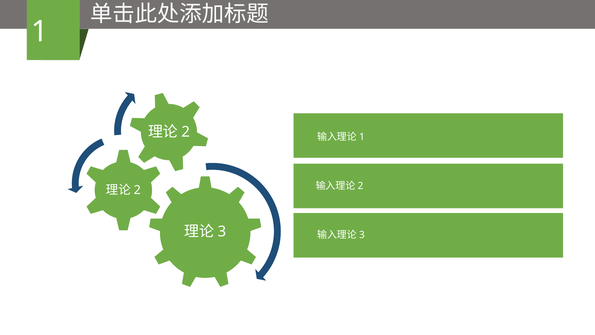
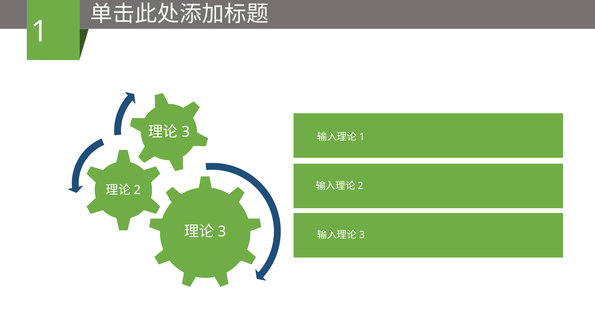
2 at (186, 132): 2 -> 3
